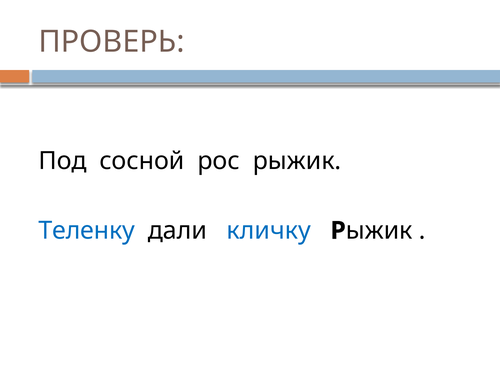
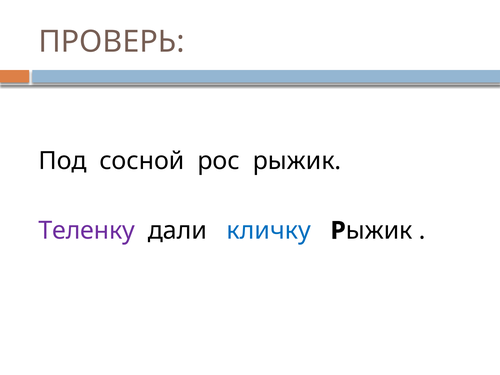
Теленку colour: blue -> purple
